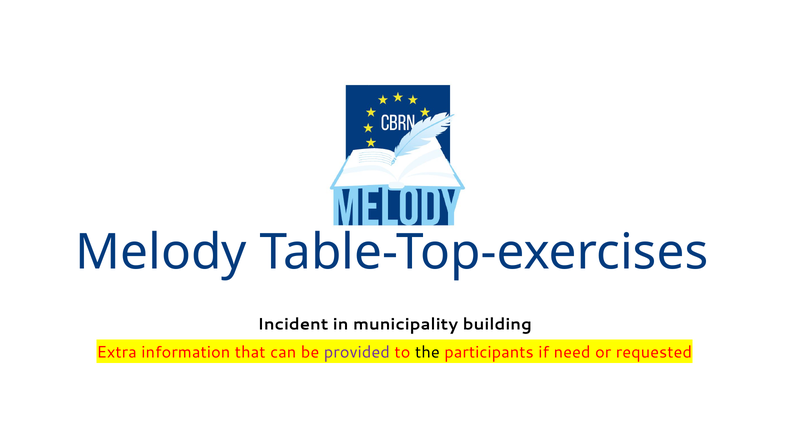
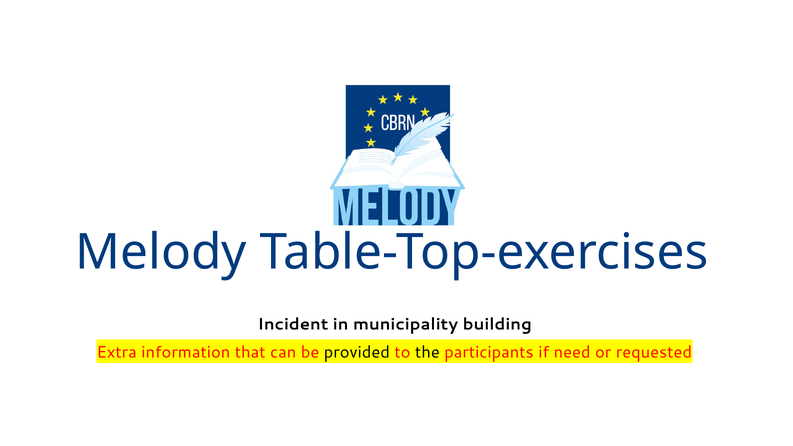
provided colour: purple -> black
